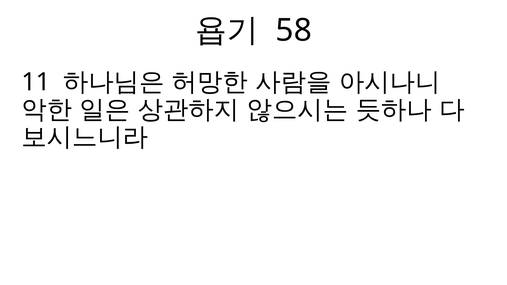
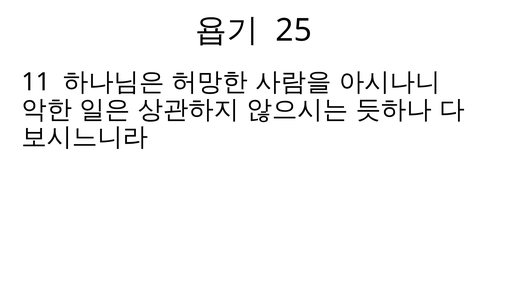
58: 58 -> 25
